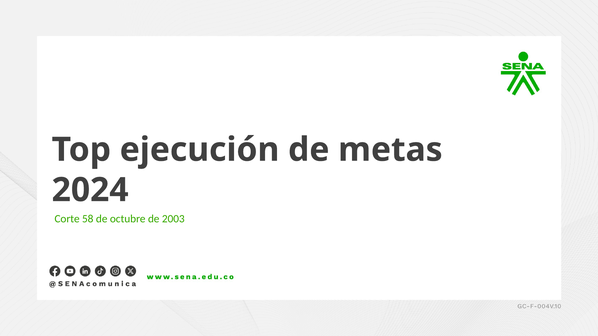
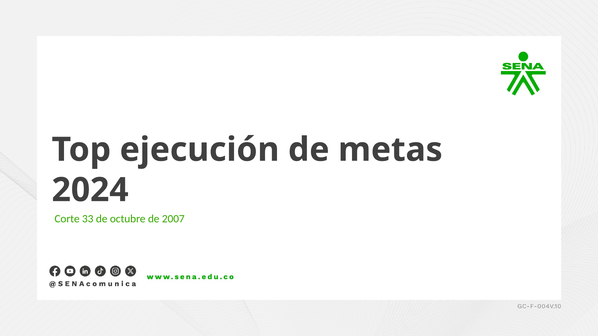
58: 58 -> 33
2003: 2003 -> 2007
